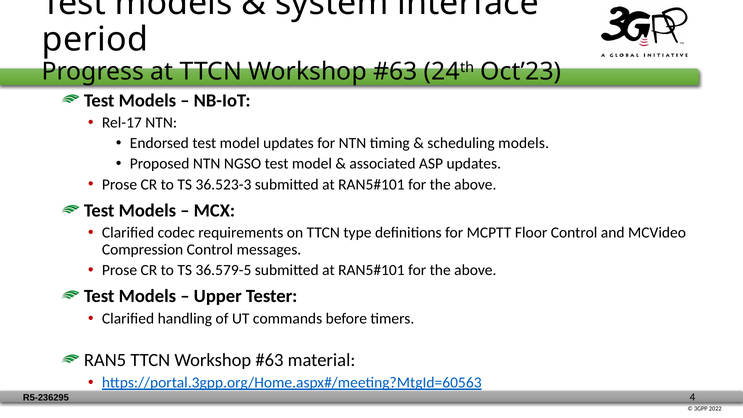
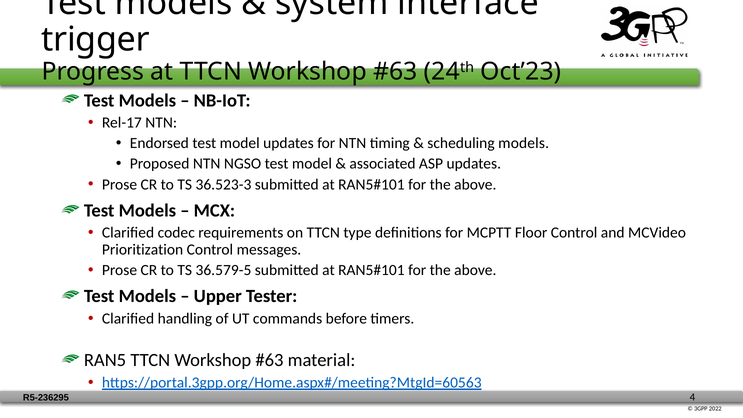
period: period -> trigger
Compression: Compression -> Prioritization
